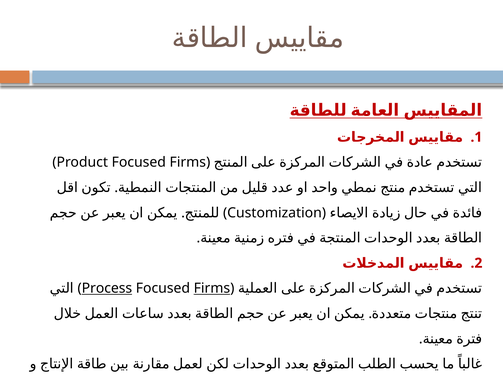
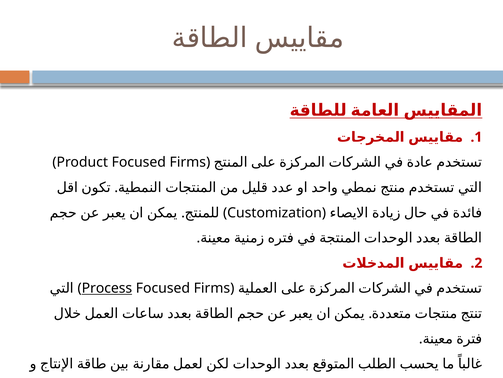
Firms at (212, 288) underline: present -> none
